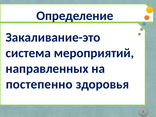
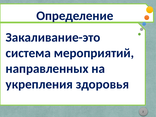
постепенно: постепенно -> укрепления
